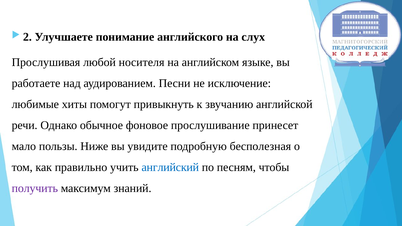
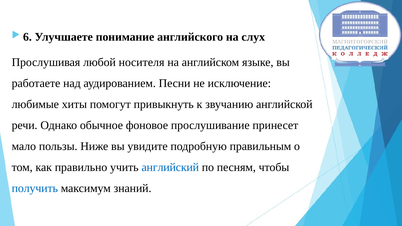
2: 2 -> 6
бесполезная: бесполезная -> правильным
получить colour: purple -> blue
